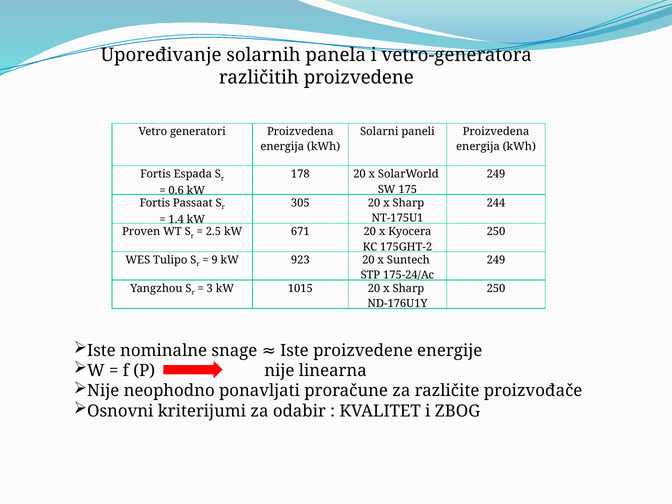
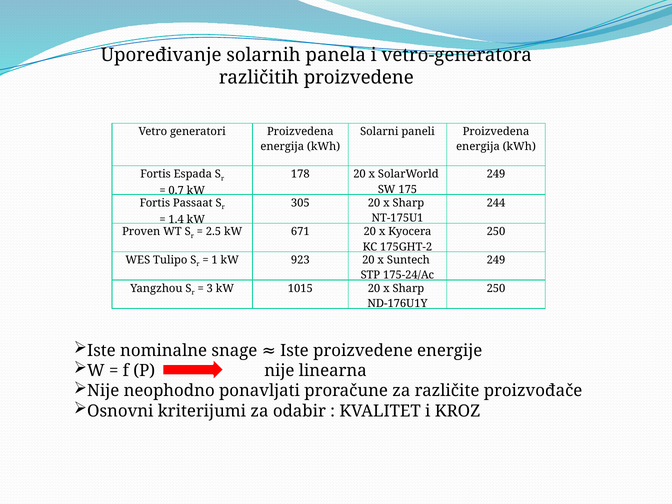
0.6: 0.6 -> 0.7
9: 9 -> 1
ZBOG: ZBOG -> KROZ
